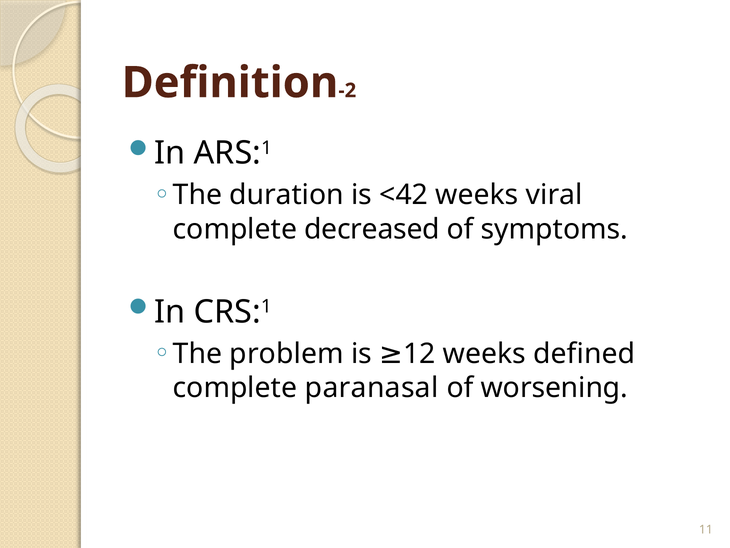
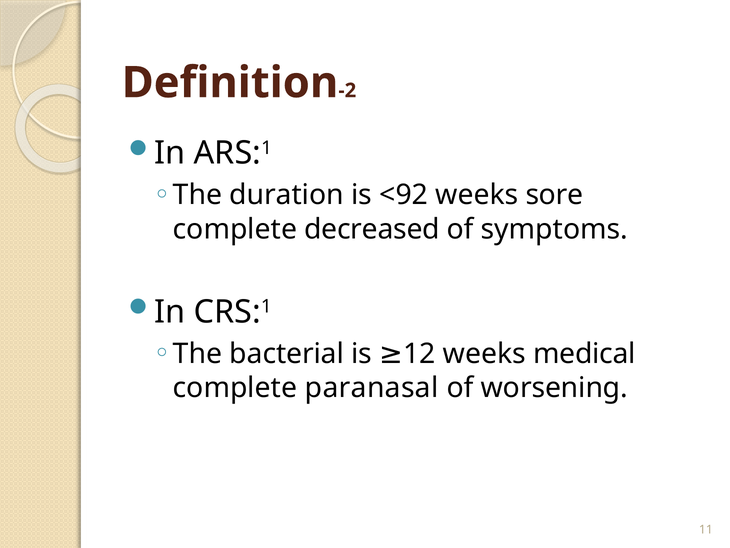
<42: <42 -> <92
viral: viral -> sore
problem: problem -> bacterial
defined: defined -> medical
